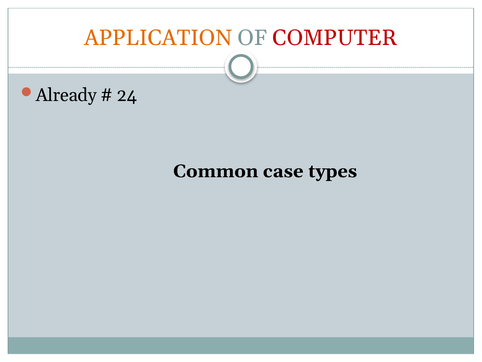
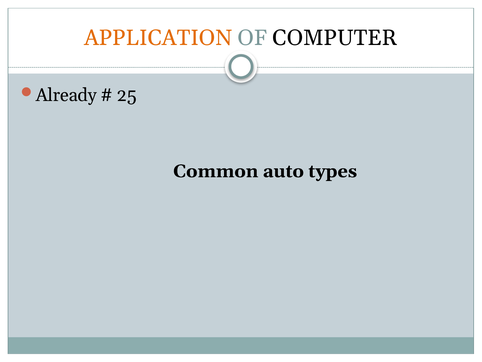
COMPUTER colour: red -> black
24: 24 -> 25
case: case -> auto
